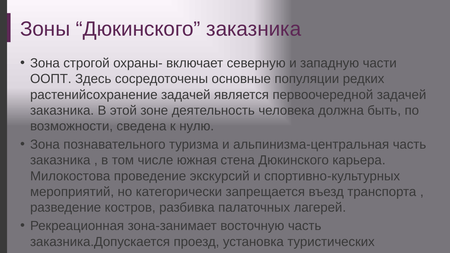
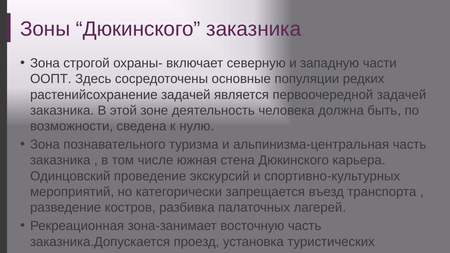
Милокостова: Милокостова -> Одинцовский
